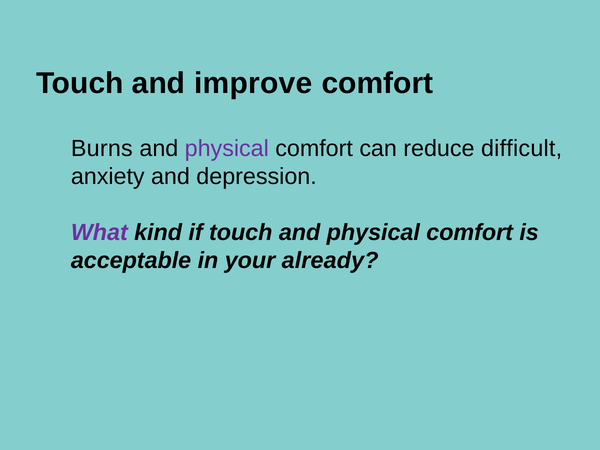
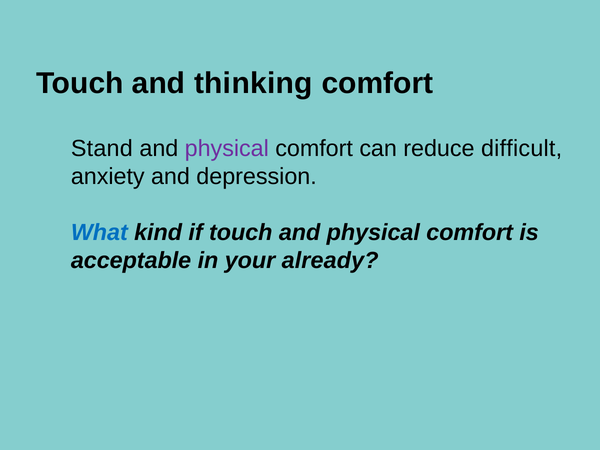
improve: improve -> thinking
Burns: Burns -> Stand
What colour: purple -> blue
